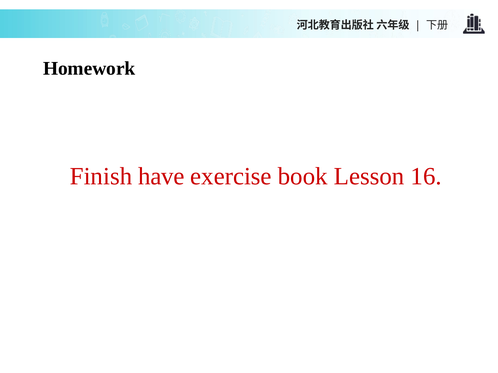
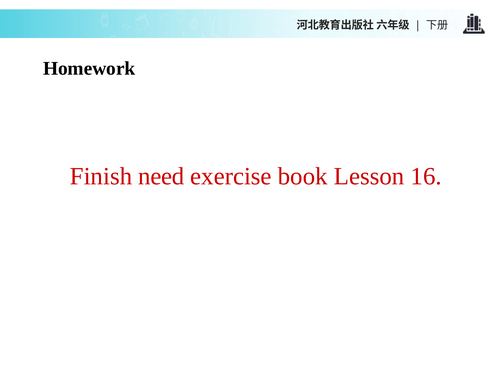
have: have -> need
